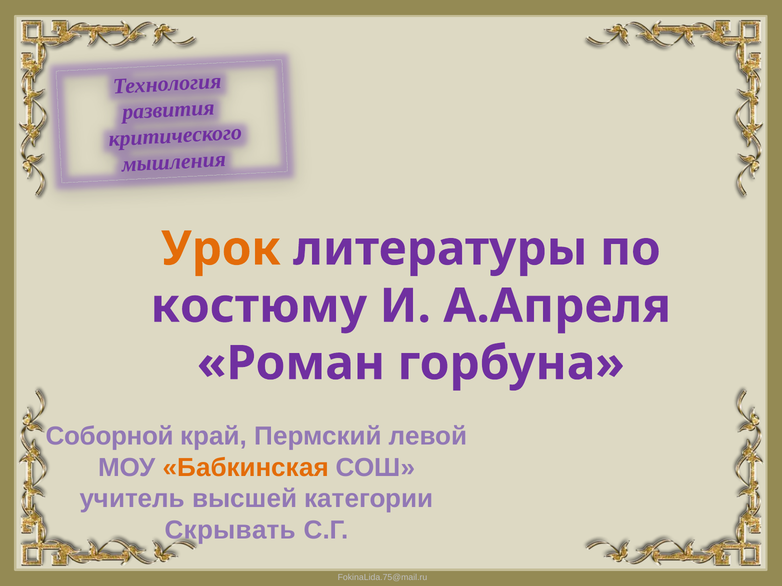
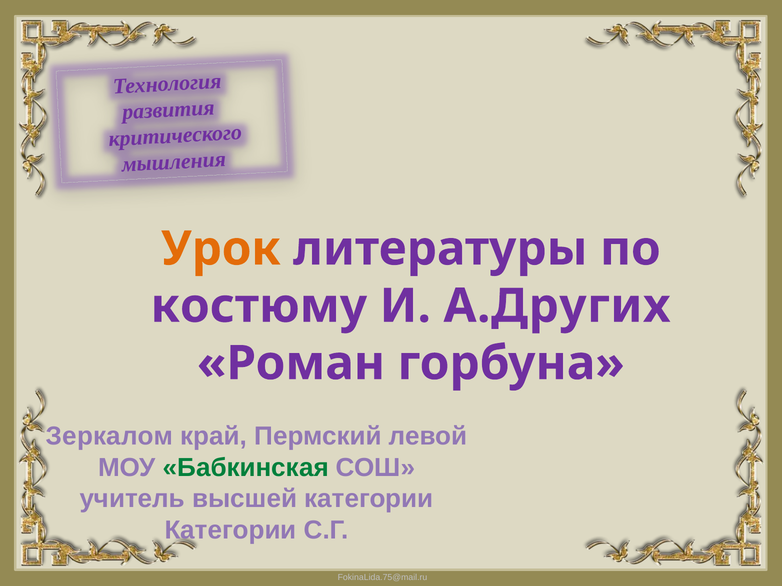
А.Апреля: А.Апреля -> А.Других
Соборной: Соборной -> Зеркалом
Бабкинская colour: orange -> green
Скрывать at (230, 531): Скрывать -> Категории
